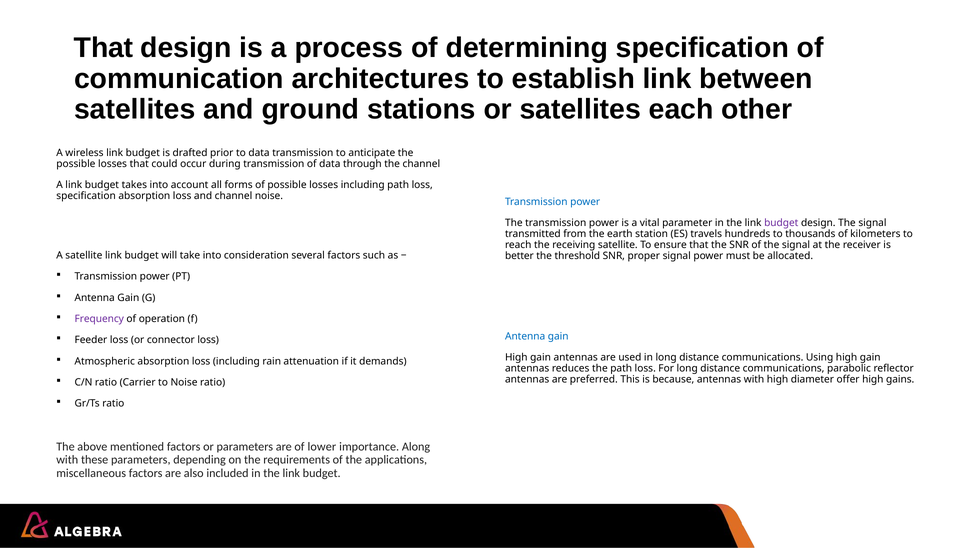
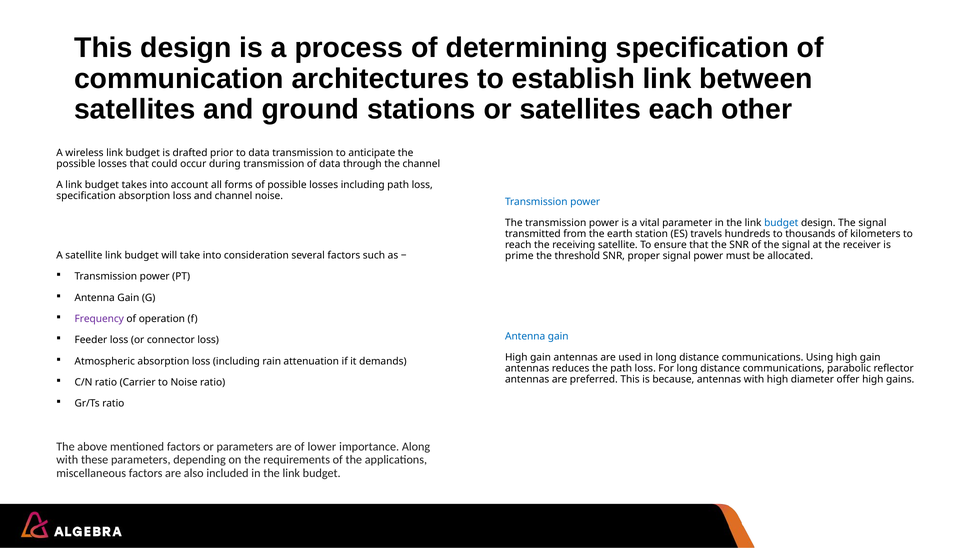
That at (104, 48): That -> This
budget at (781, 223) colour: purple -> blue
better: better -> prime
